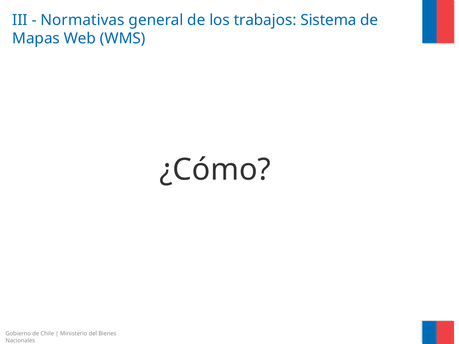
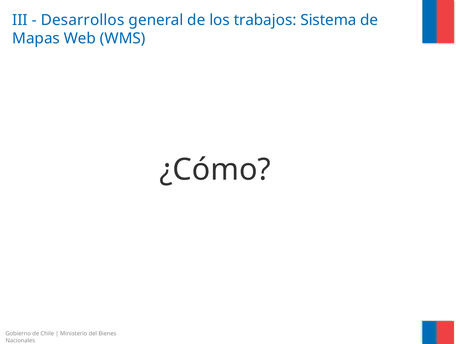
Normativas: Normativas -> Desarrollos
